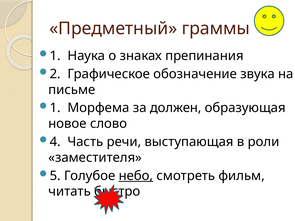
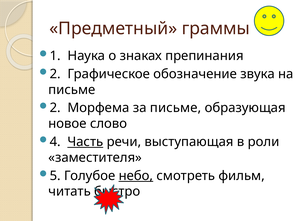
1 at (55, 108): 1 -> 2
за должен: должен -> письме
Часть underline: none -> present
